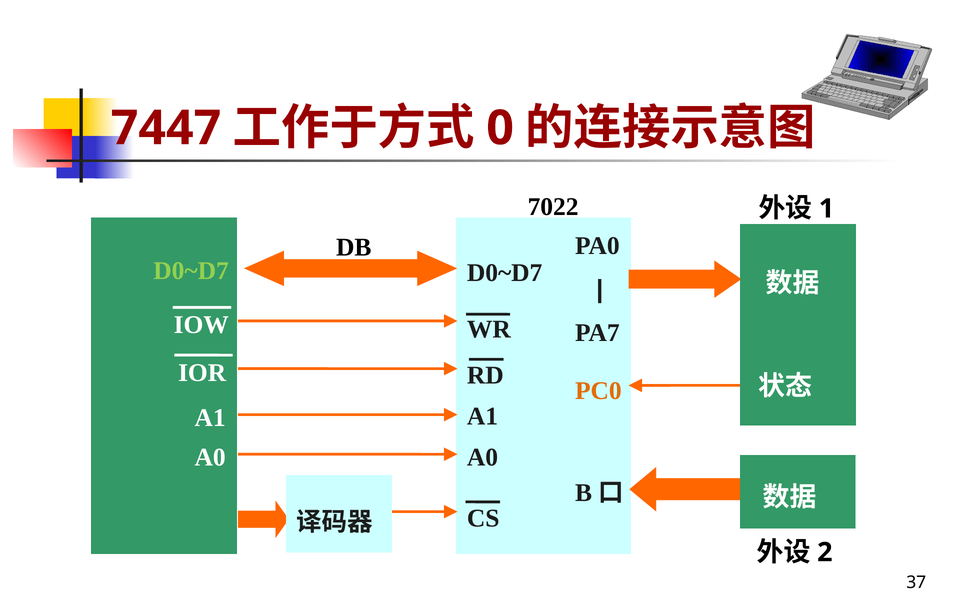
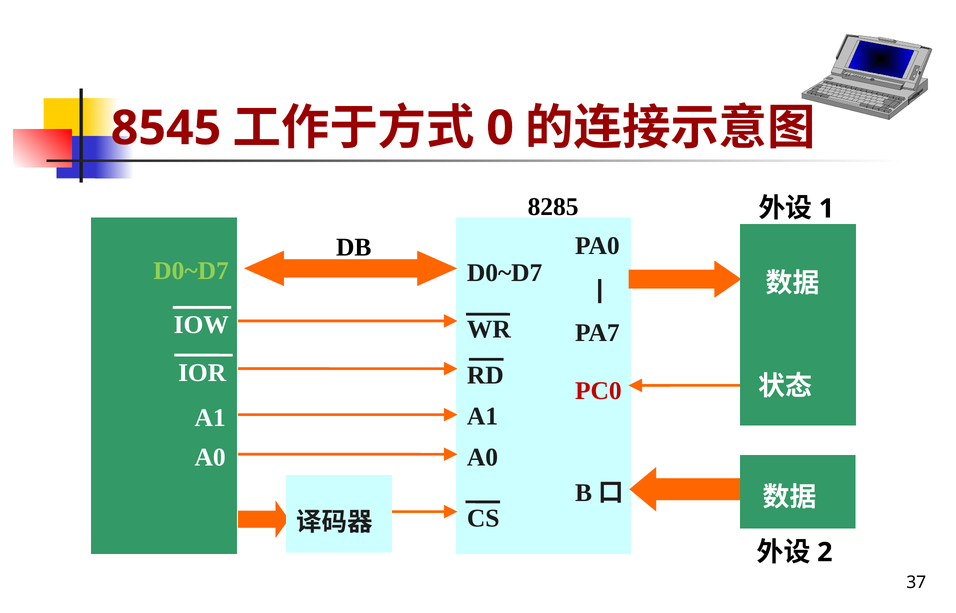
7447: 7447 -> 8545
7022: 7022 -> 8285
PC0 colour: orange -> red
